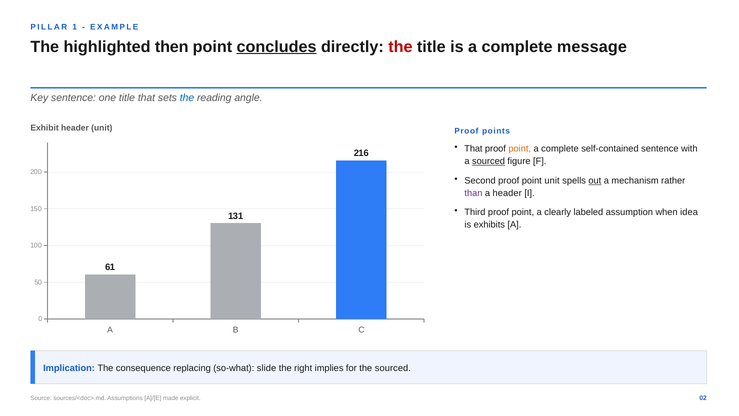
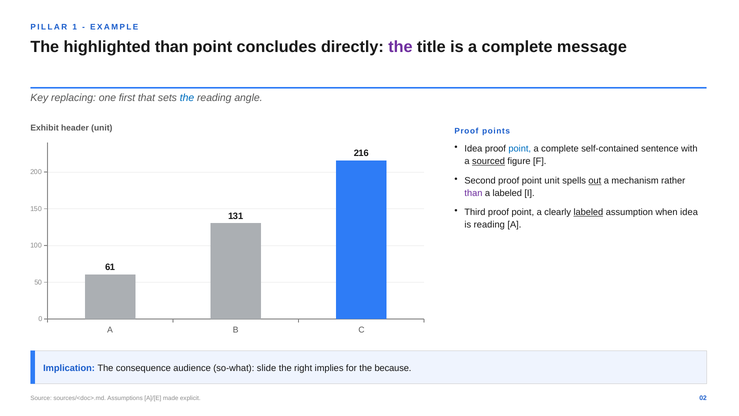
highlighted then: then -> than
concludes underline: present -> none
the at (400, 47) colour: red -> purple
Key sentence: sentence -> replacing
one title: title -> first
That at (473, 149): That -> Idea
point at (520, 149) colour: orange -> blue
a header: header -> labeled
labeled at (588, 212) underline: none -> present
is exhibits: exhibits -> reading
replacing: replacing -> audience
the sourced: sourced -> because
